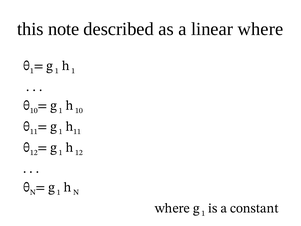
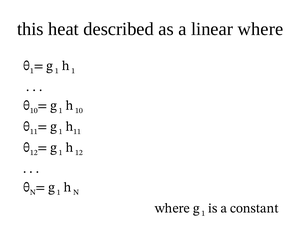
note: note -> heat
